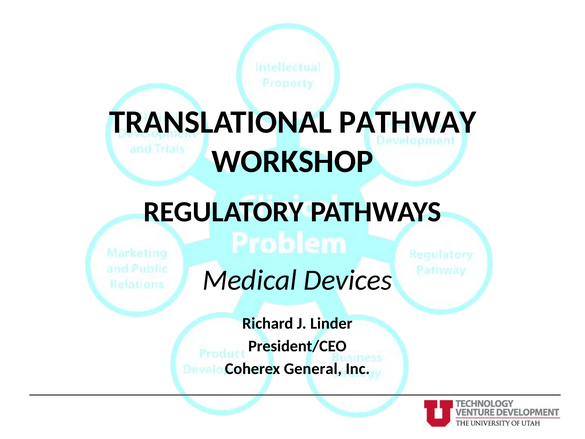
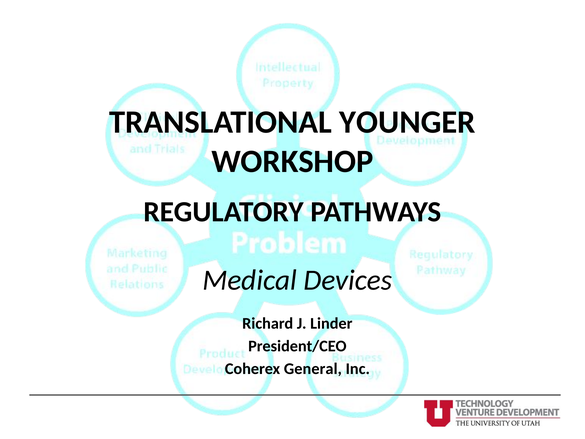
PATHWAY: PATHWAY -> YOUNGER
